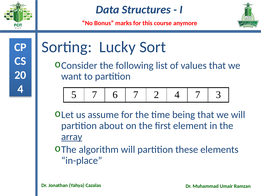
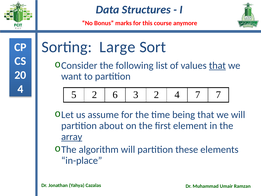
Lucky: Lucky -> Large
that at (217, 65) underline: none -> present
5 7: 7 -> 2
6 7: 7 -> 3
7 3: 3 -> 7
